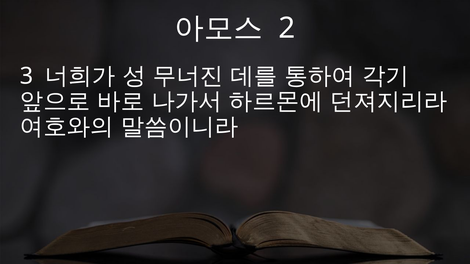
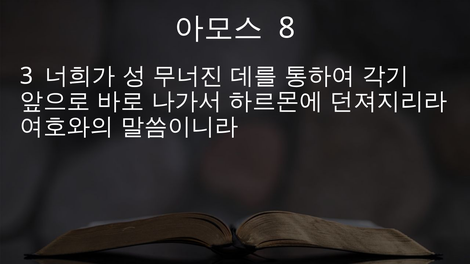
2: 2 -> 8
